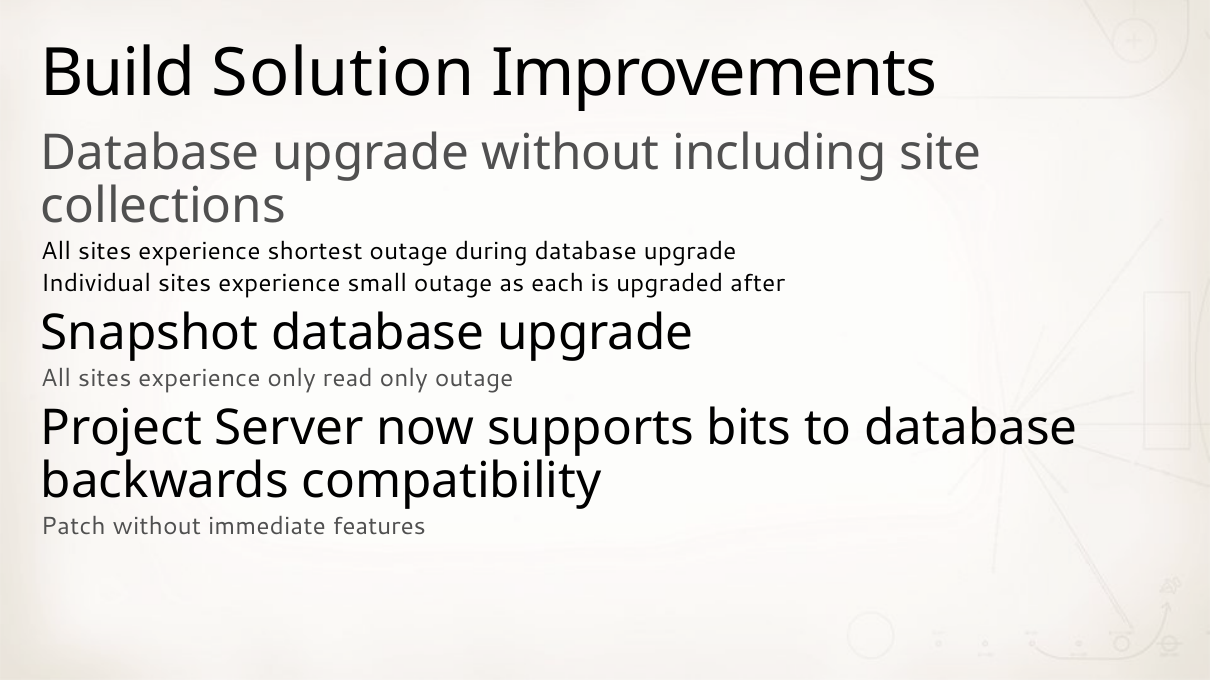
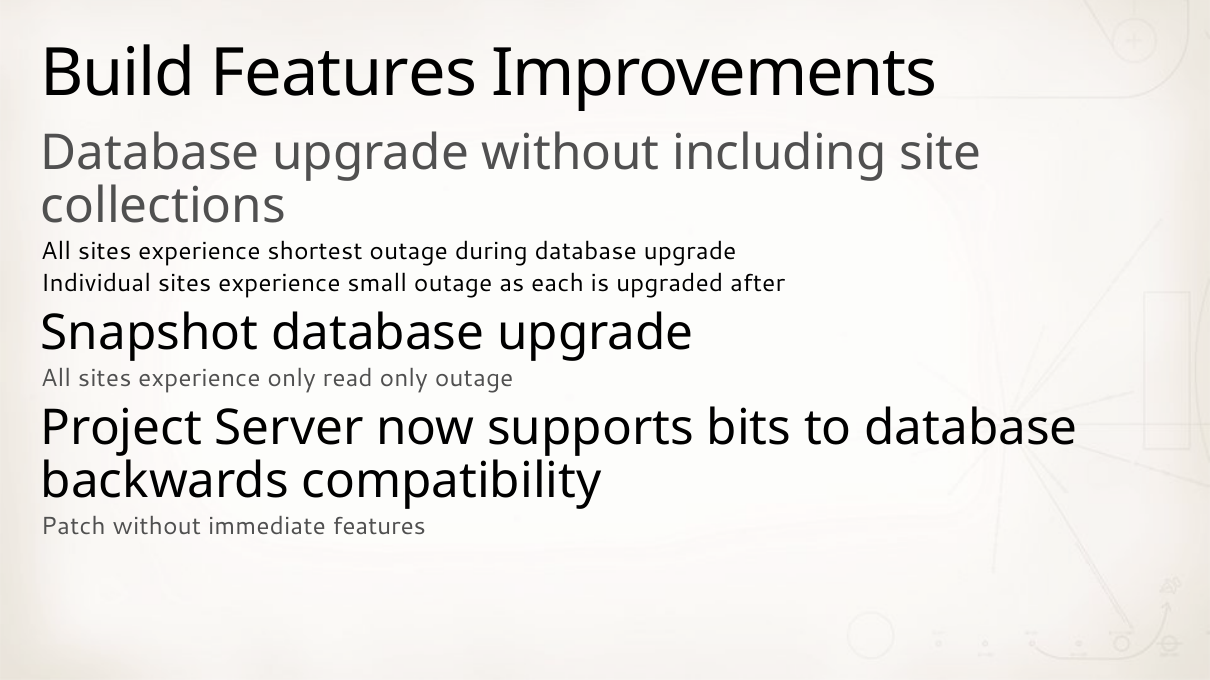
Build Solution: Solution -> Features
